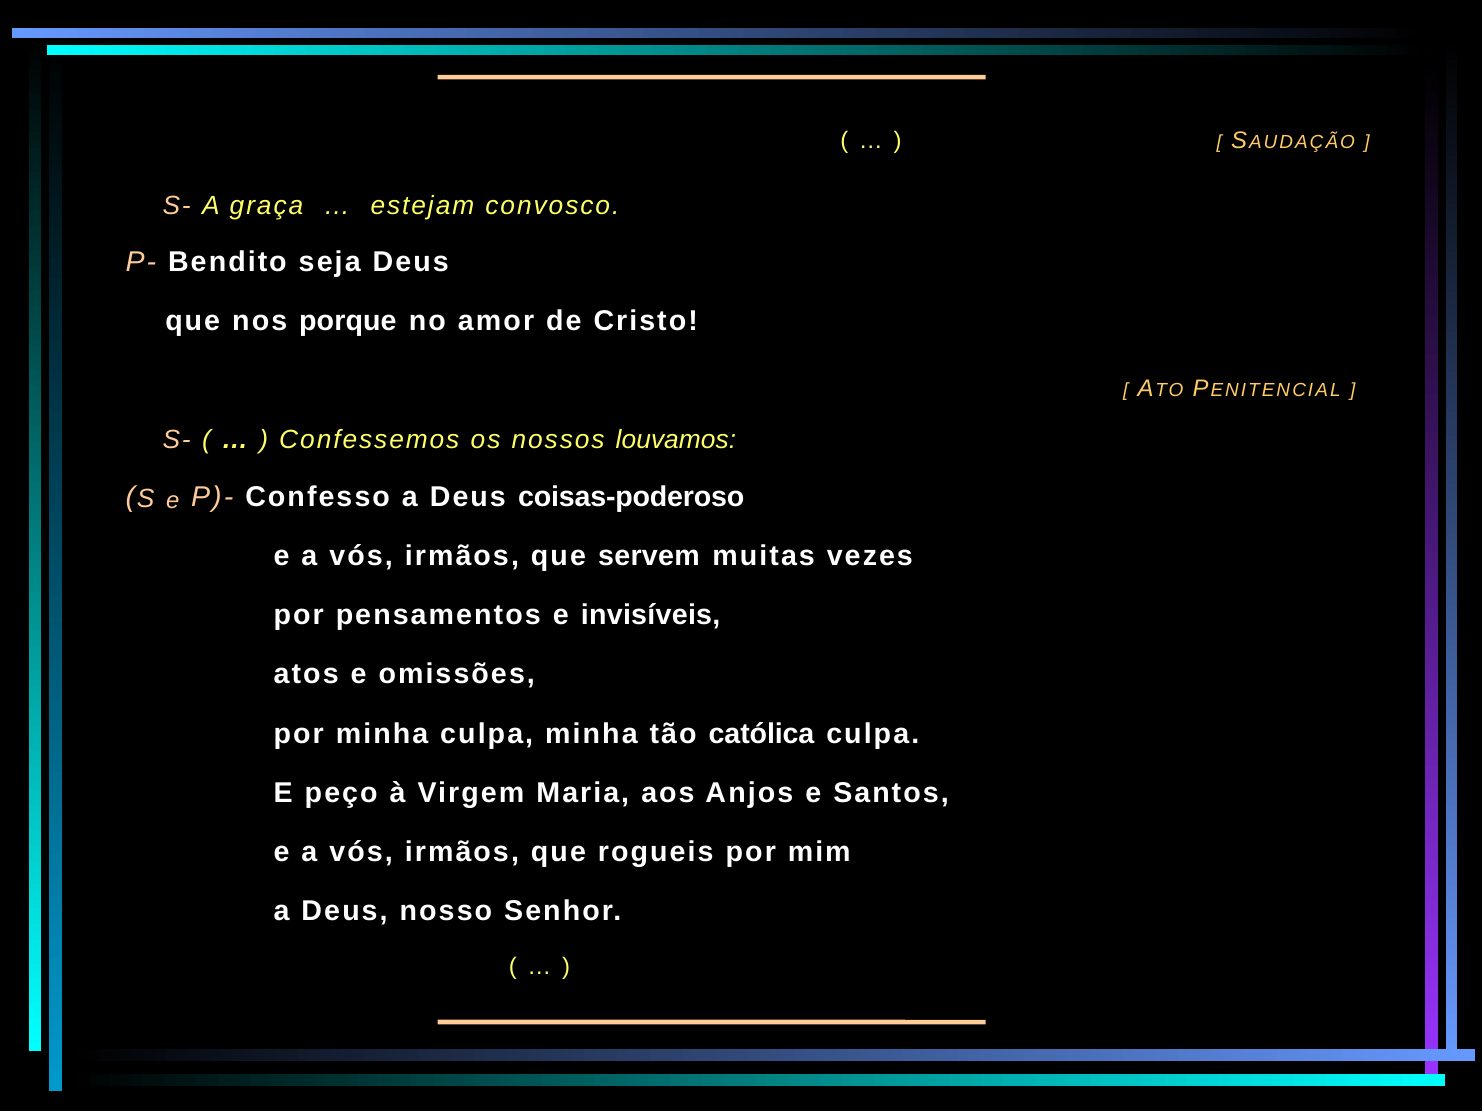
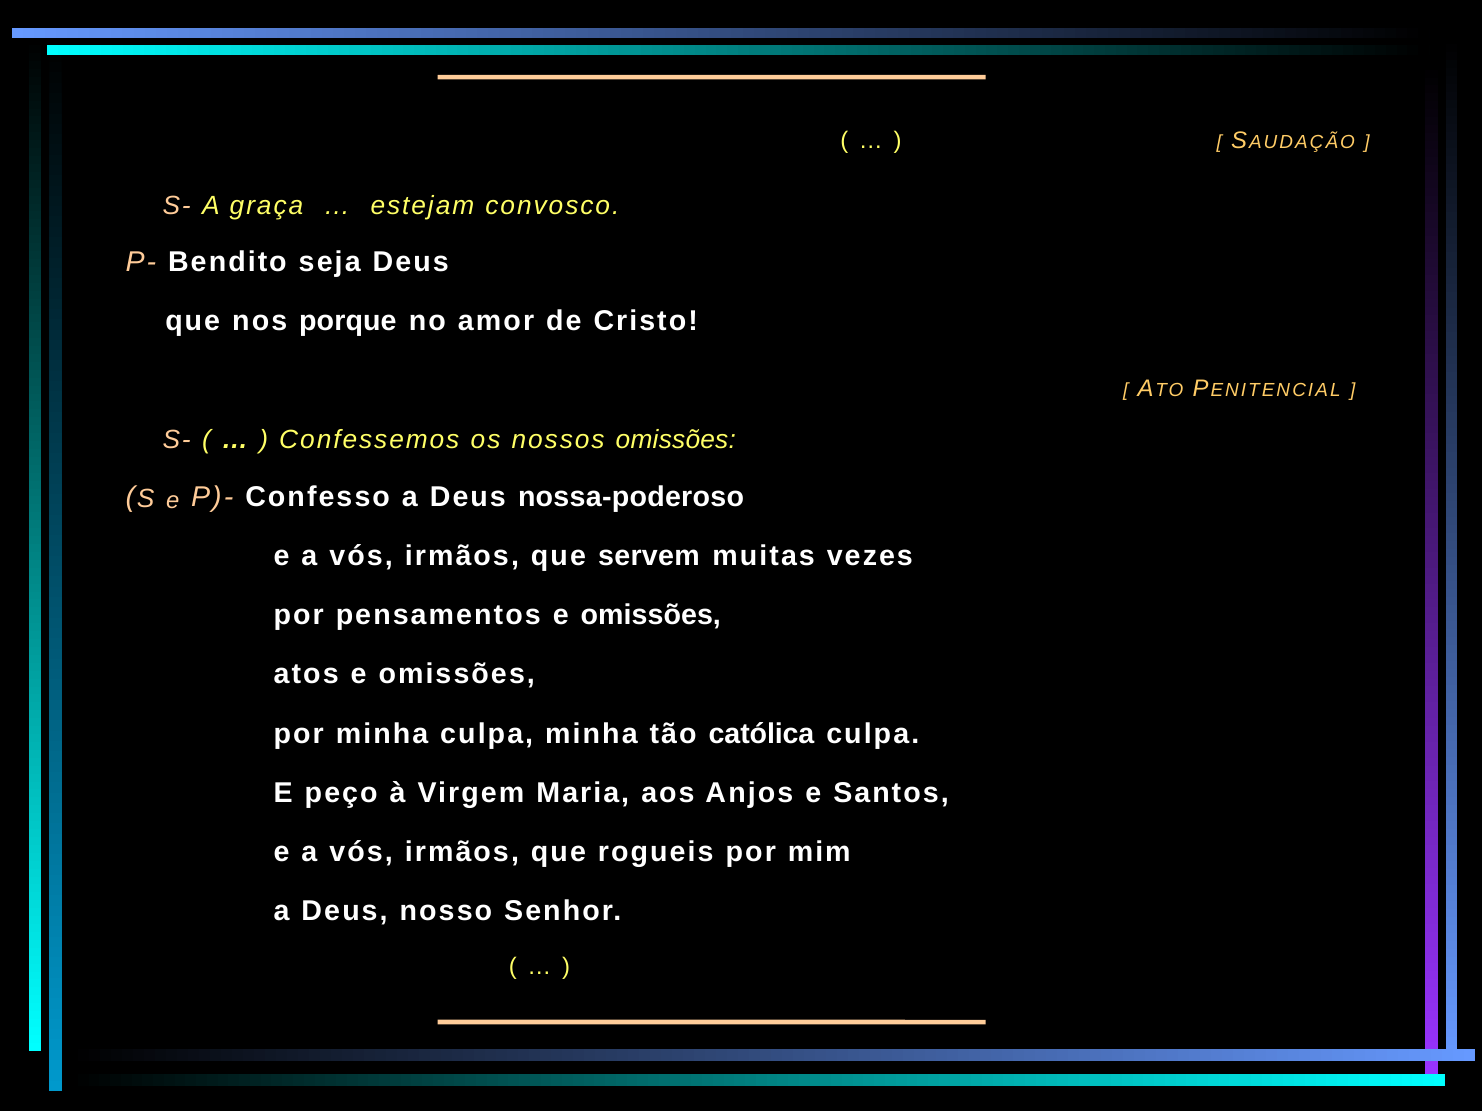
nossos louvamos: louvamos -> omissões
coisas-poderoso: coisas-poderoso -> nossa-poderoso
pensamentos e invisíveis: invisíveis -> omissões
